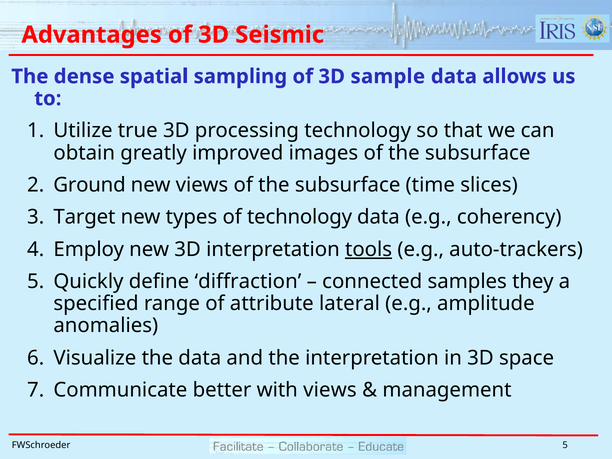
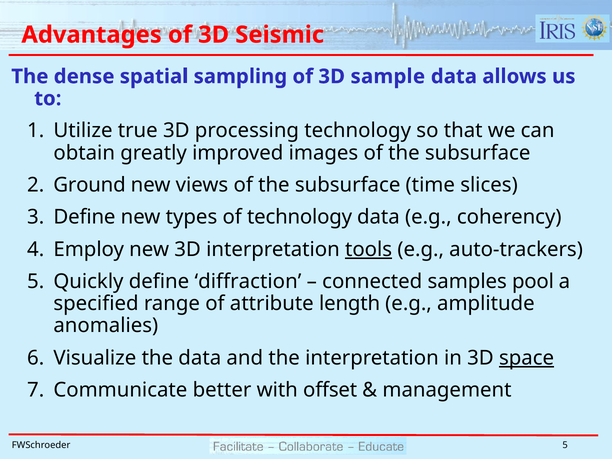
Target at (84, 217): Target -> Define
they: they -> pool
lateral: lateral -> length
space underline: none -> present
with views: views -> offset
